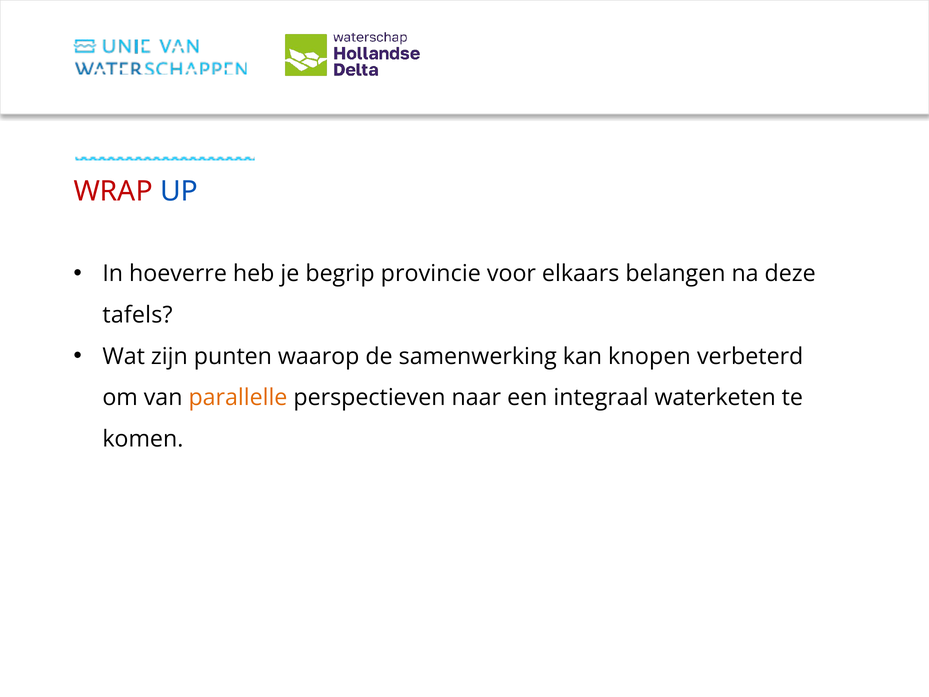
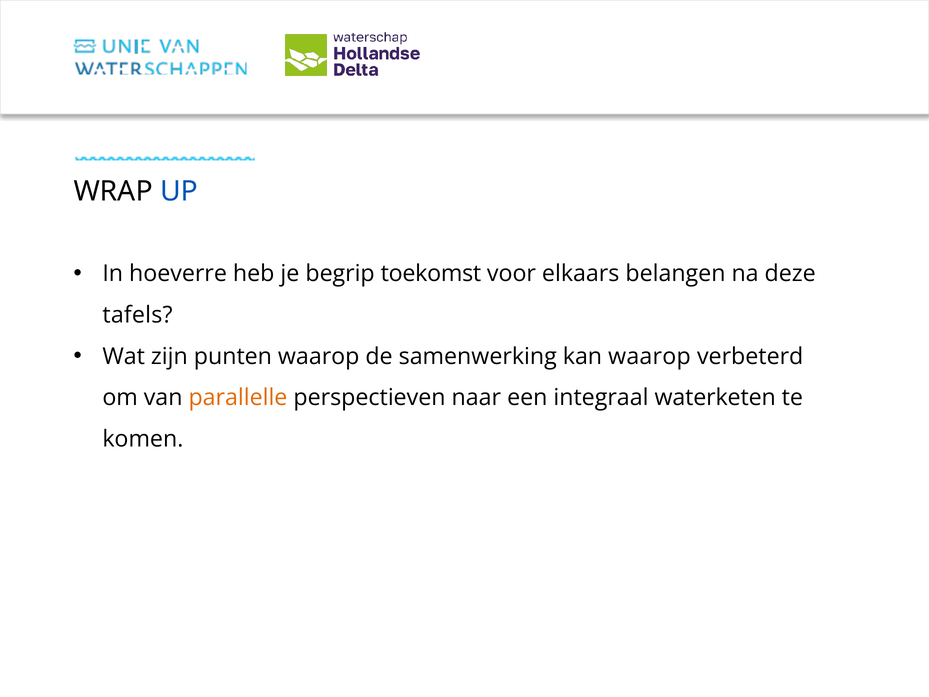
WRAP colour: red -> black
provincie: provincie -> toekomst
kan knopen: knopen -> waarop
